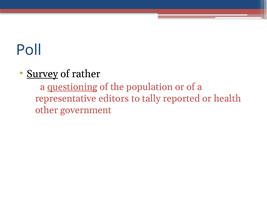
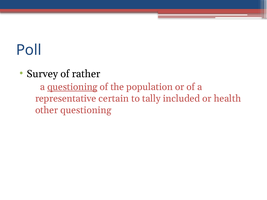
Survey underline: present -> none
editors: editors -> certain
reported: reported -> included
other government: government -> questioning
